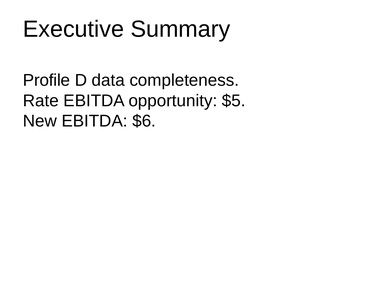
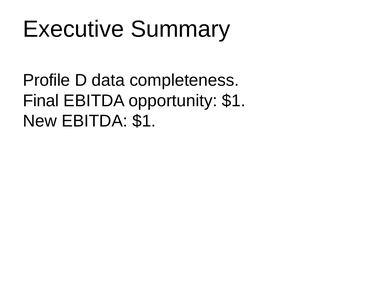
Rate: Rate -> Final
opportunity $5: $5 -> $1
EBITDA $6: $6 -> $1
